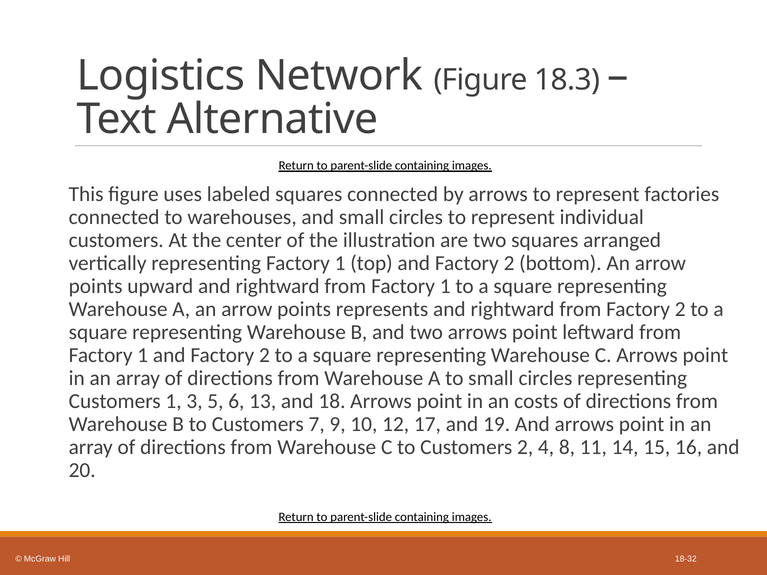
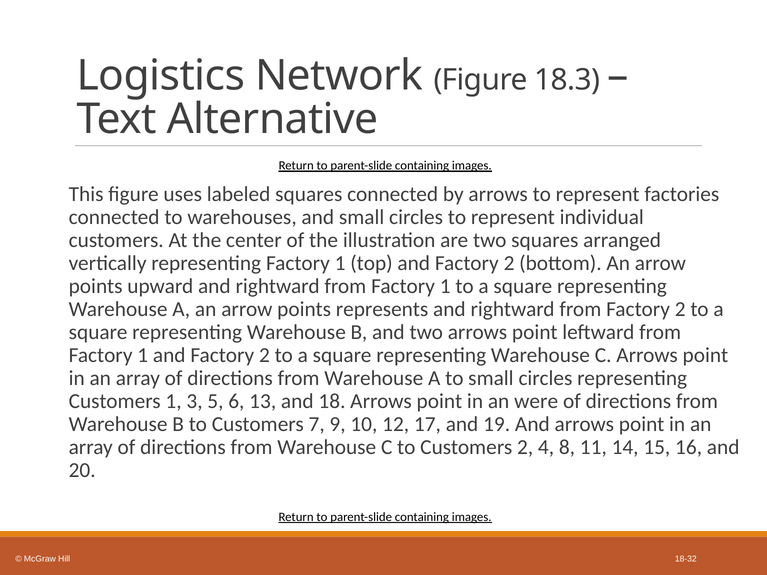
costs: costs -> were
